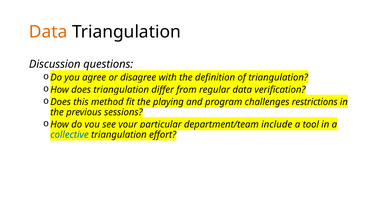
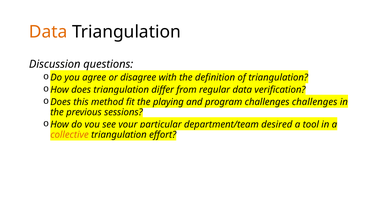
challenges restrictions: restrictions -> challenges
include: include -> desired
collective colour: blue -> orange
